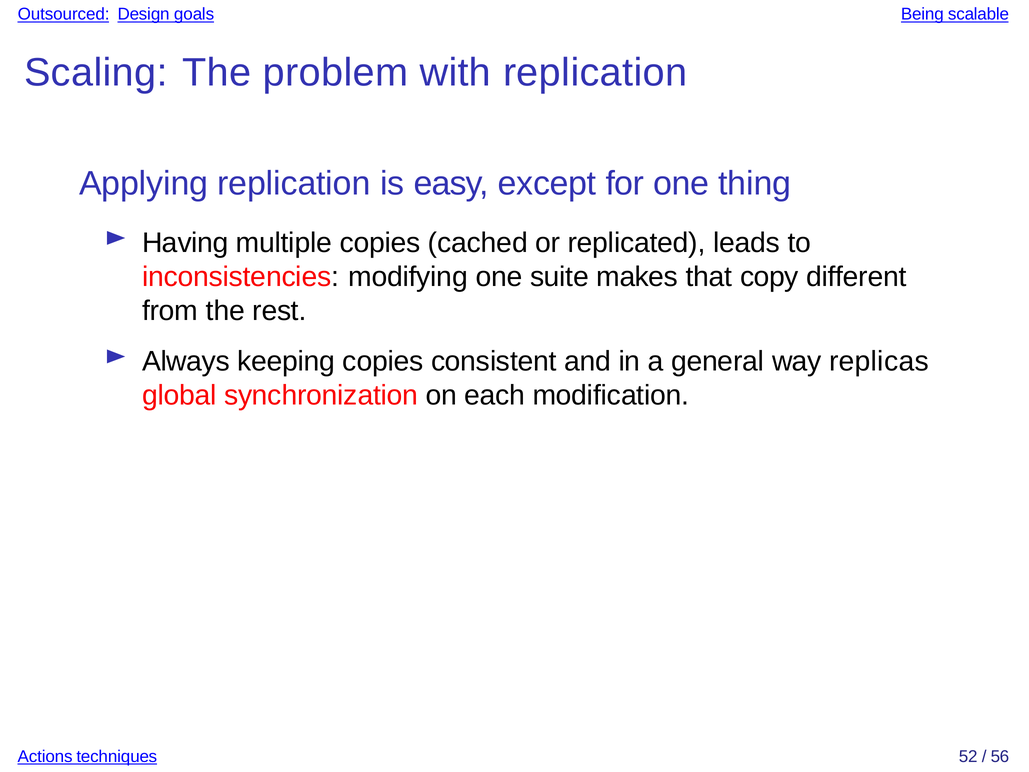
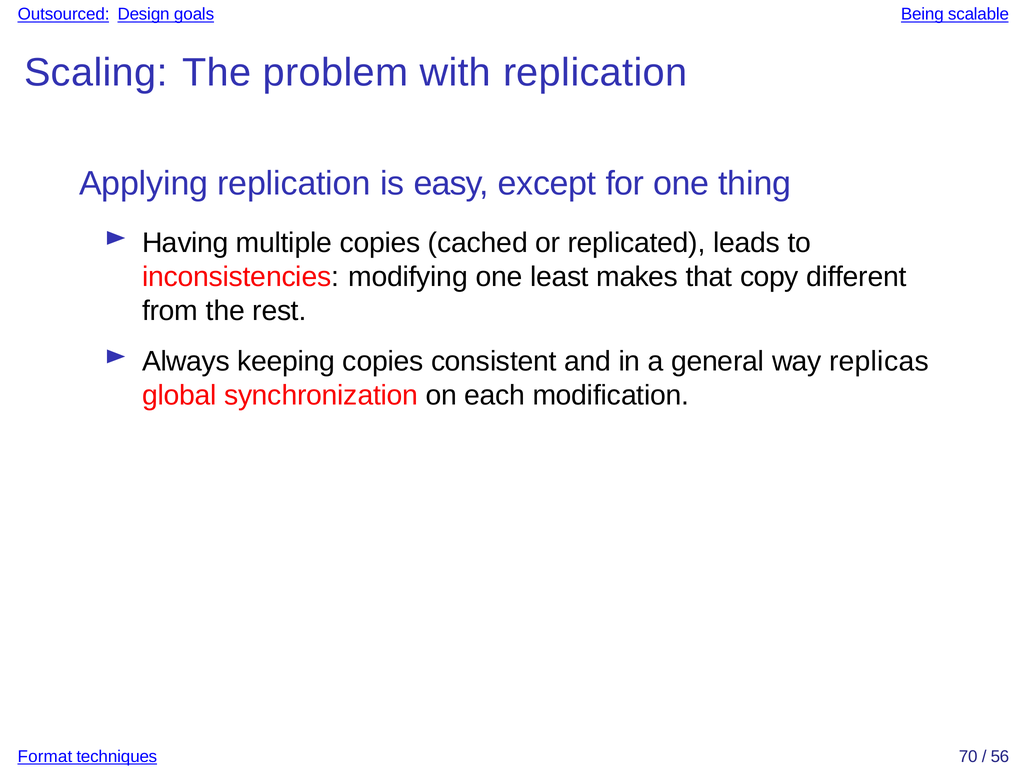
suite: suite -> least
Actions: Actions -> Format
52: 52 -> 70
